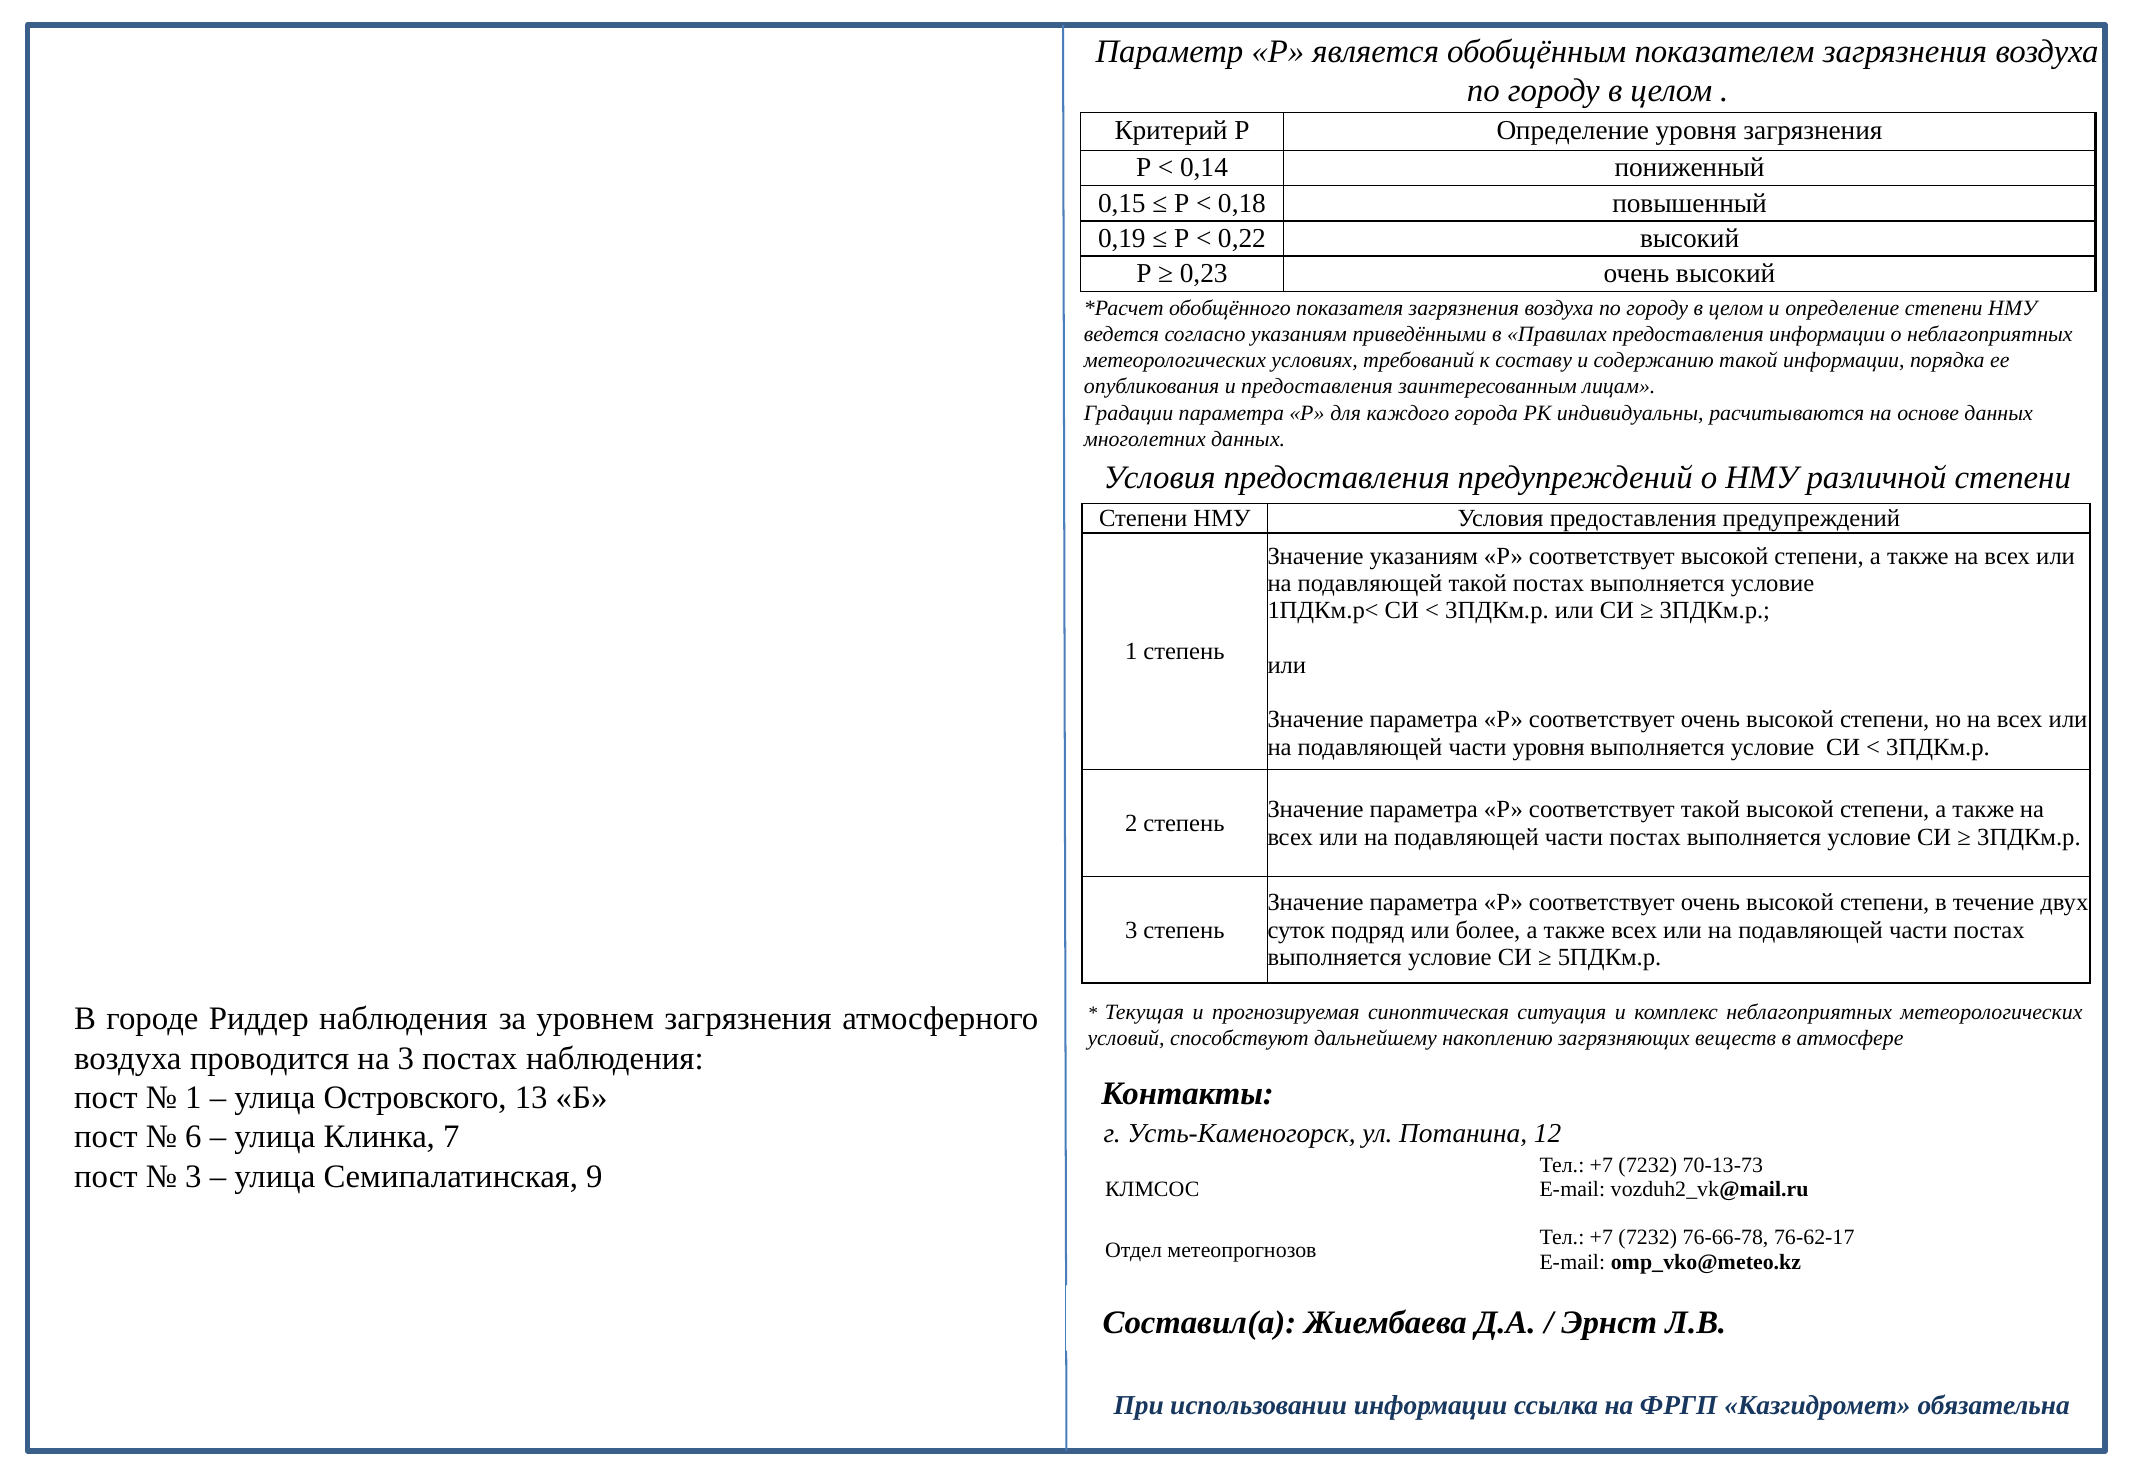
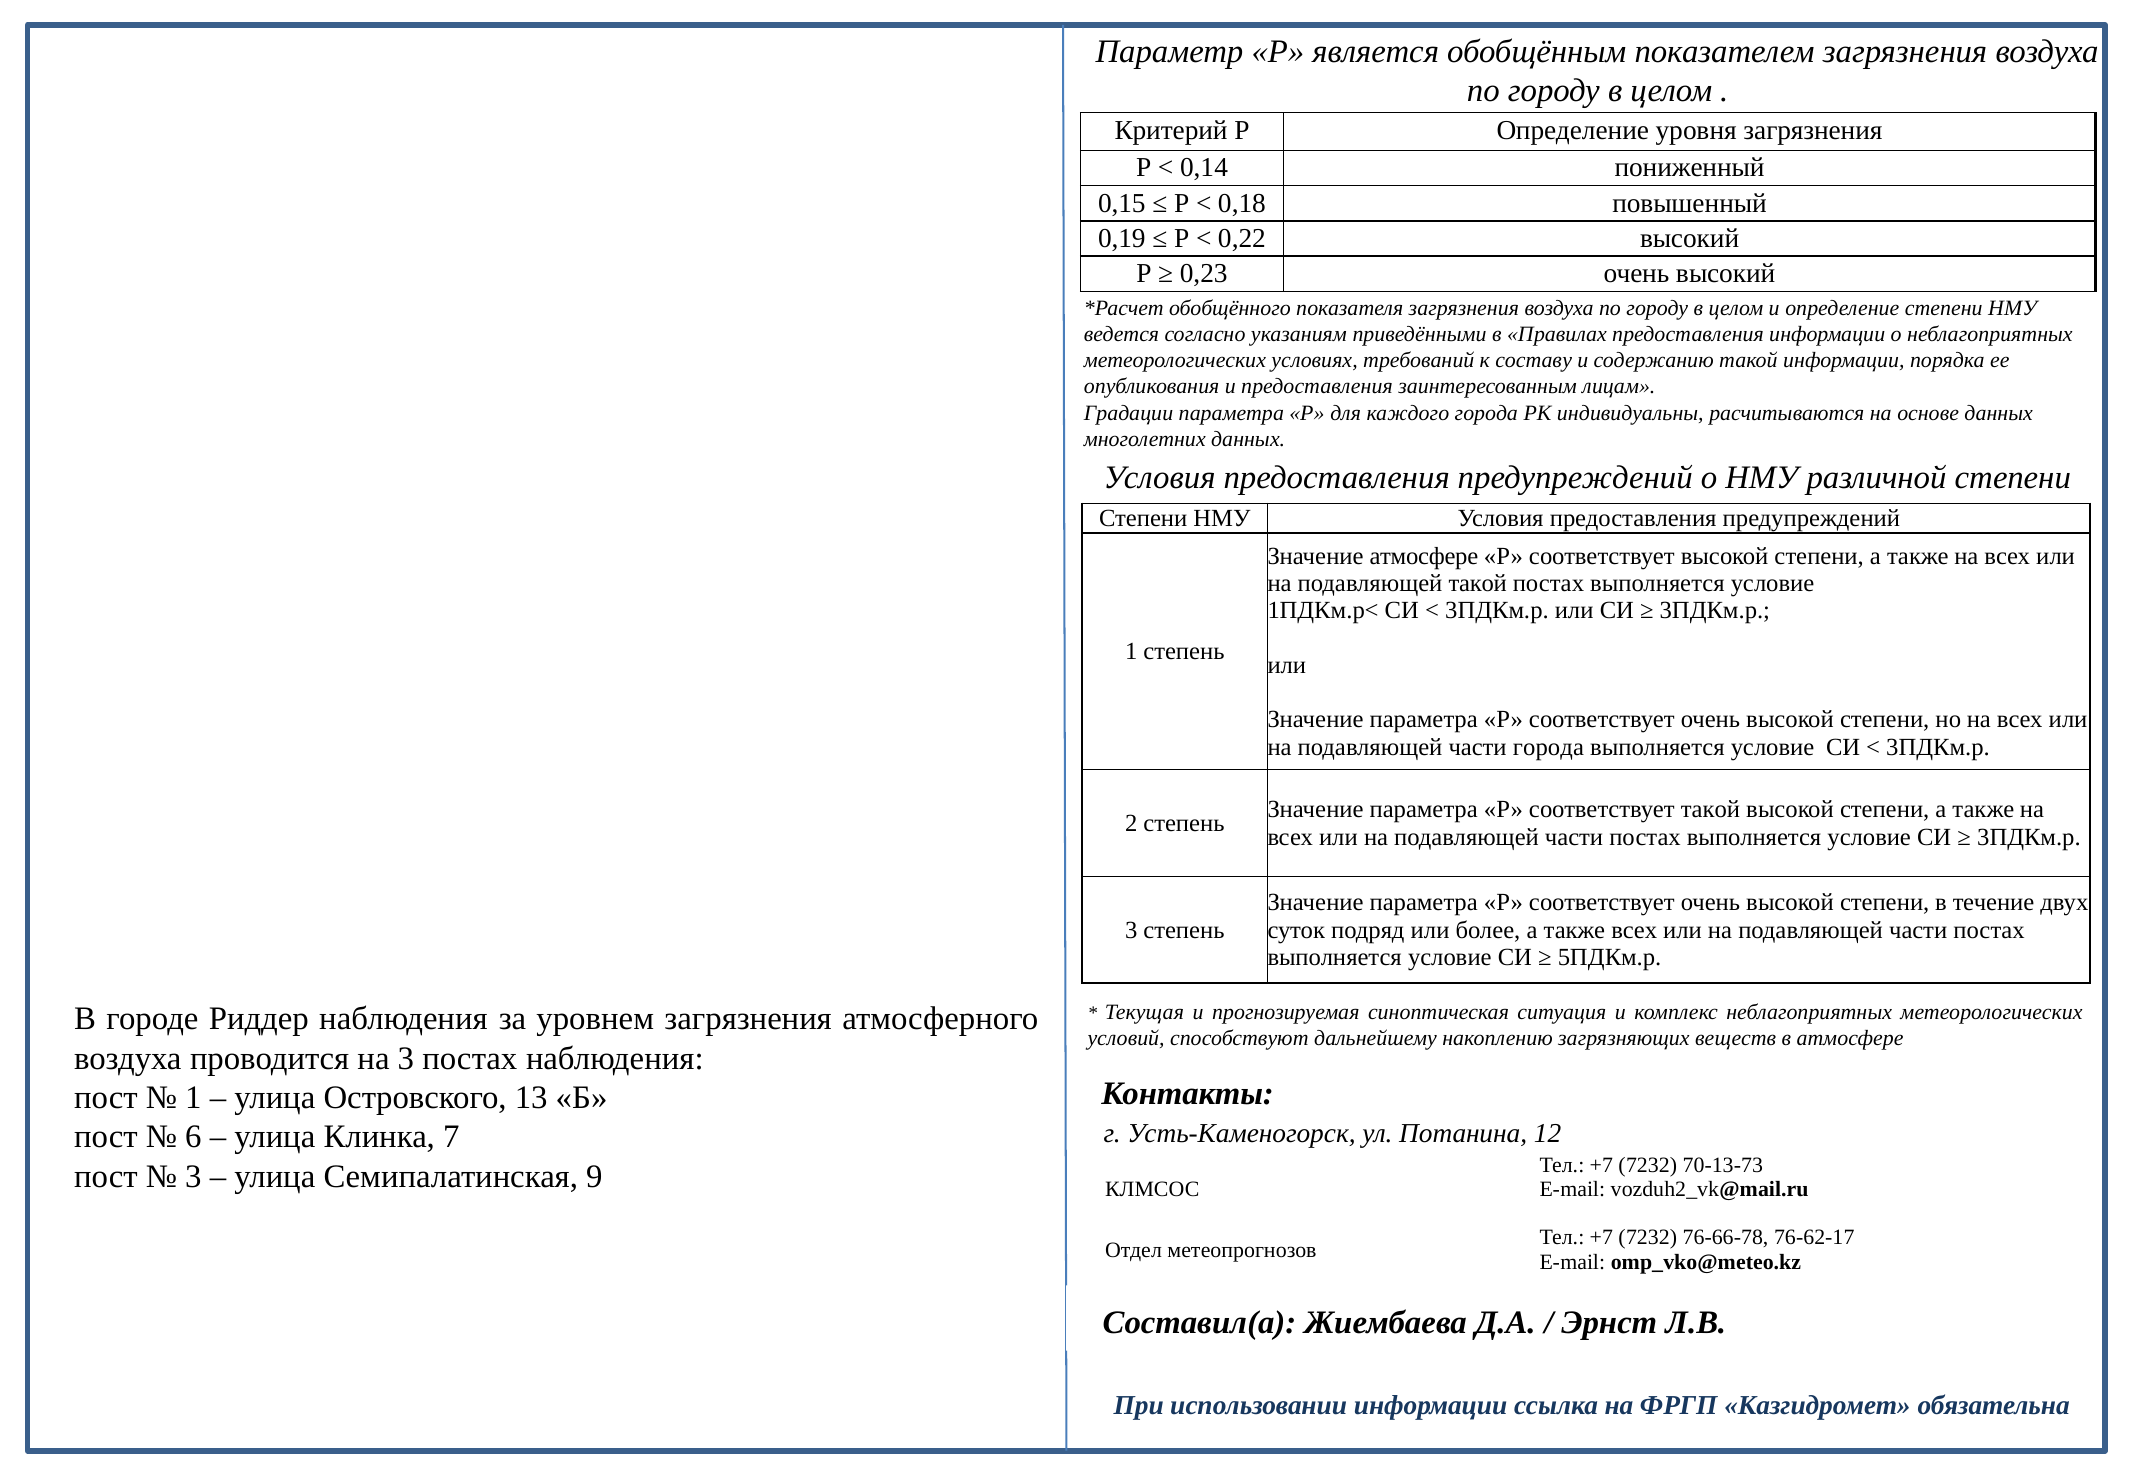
Значение указаниям: указаниям -> атмосфере
части уровня: уровня -> города
